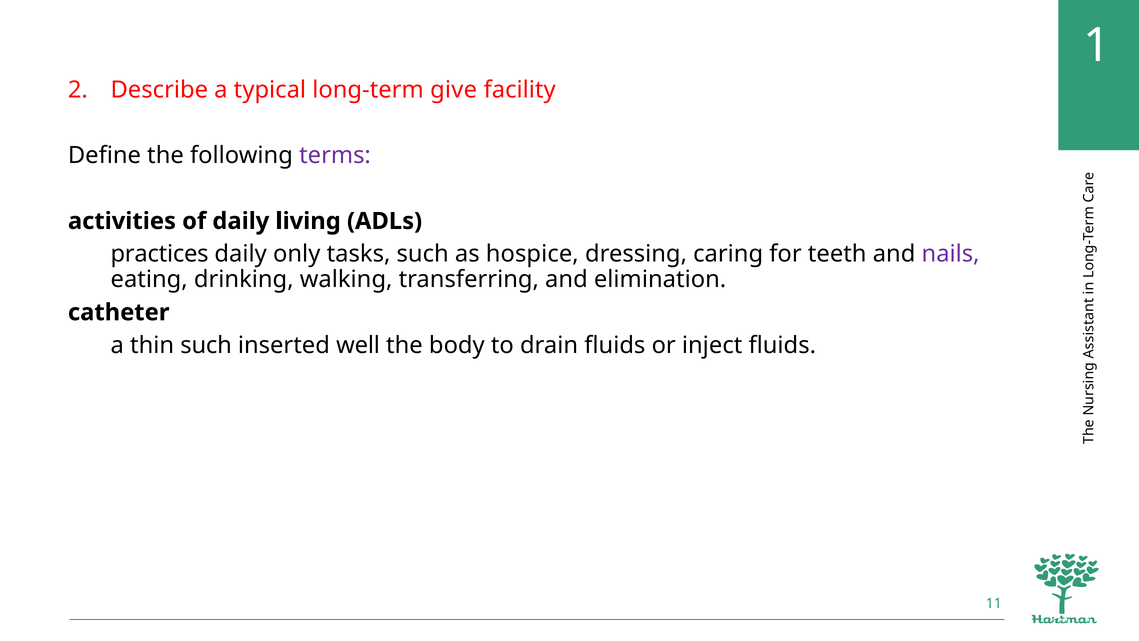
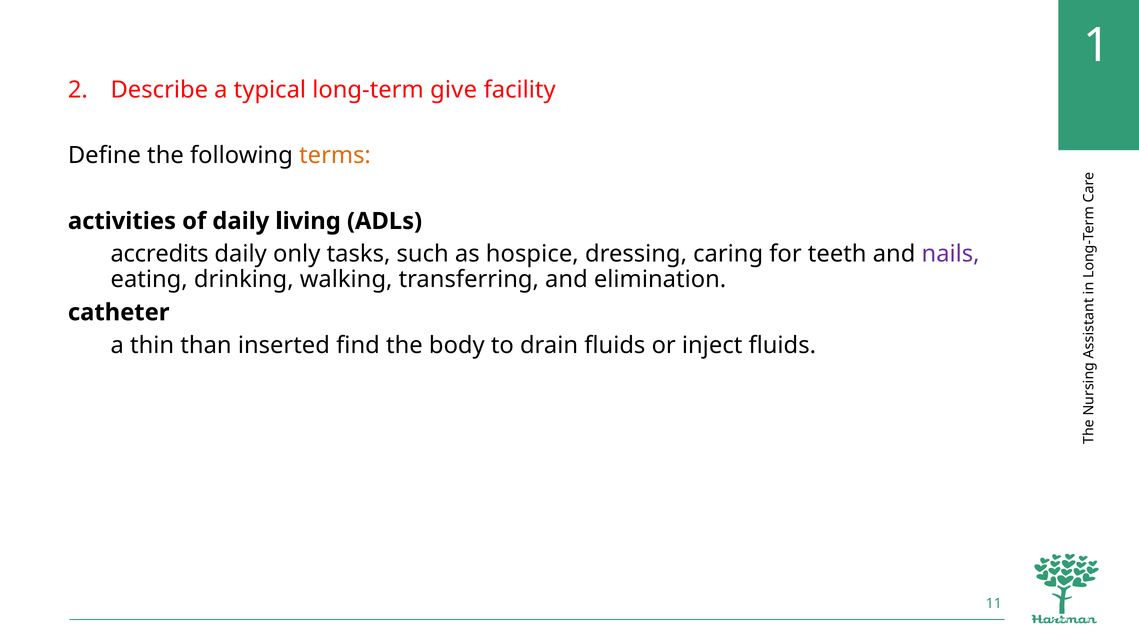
terms colour: purple -> orange
practices: practices -> accredits
thin such: such -> than
well: well -> find
